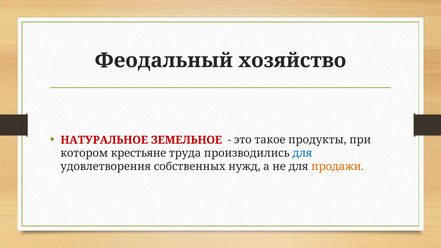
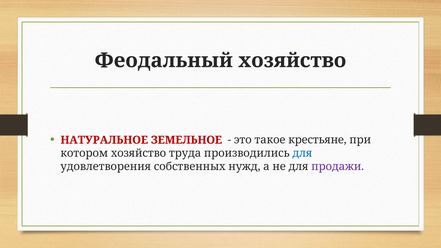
продукты: продукты -> крестьяне
котором крестьяне: крестьяне -> хозяйство
продажи colour: orange -> purple
